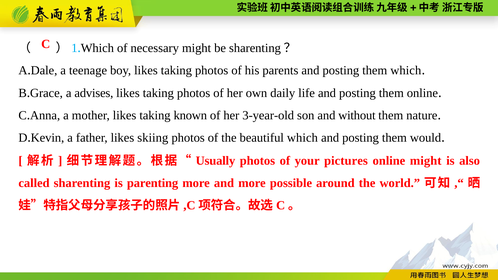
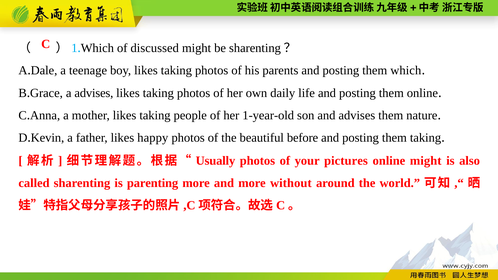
necessary: necessary -> discussed
known: known -> people
3-year-old: 3-year-old -> 1-year-old
and without: without -> advises
skiing: skiing -> happy
beautiful which: which -> before
them would: would -> taking
possible: possible -> without
